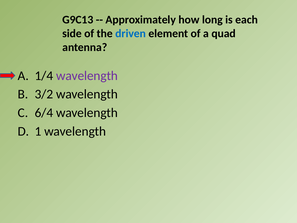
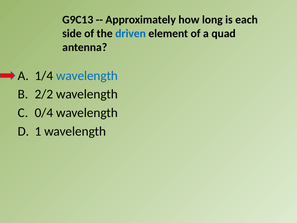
wavelength at (87, 76) colour: purple -> blue
3/2: 3/2 -> 2/2
6/4: 6/4 -> 0/4
